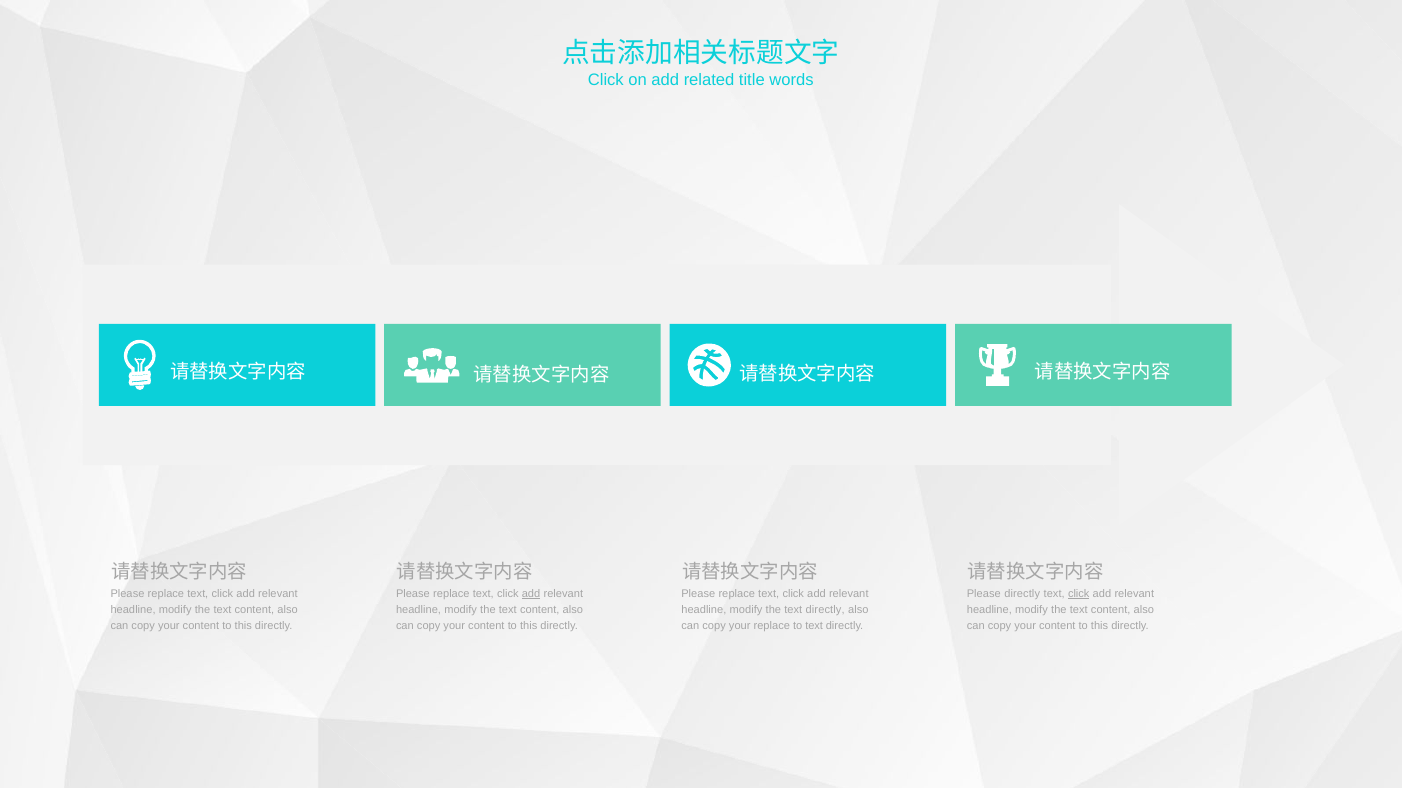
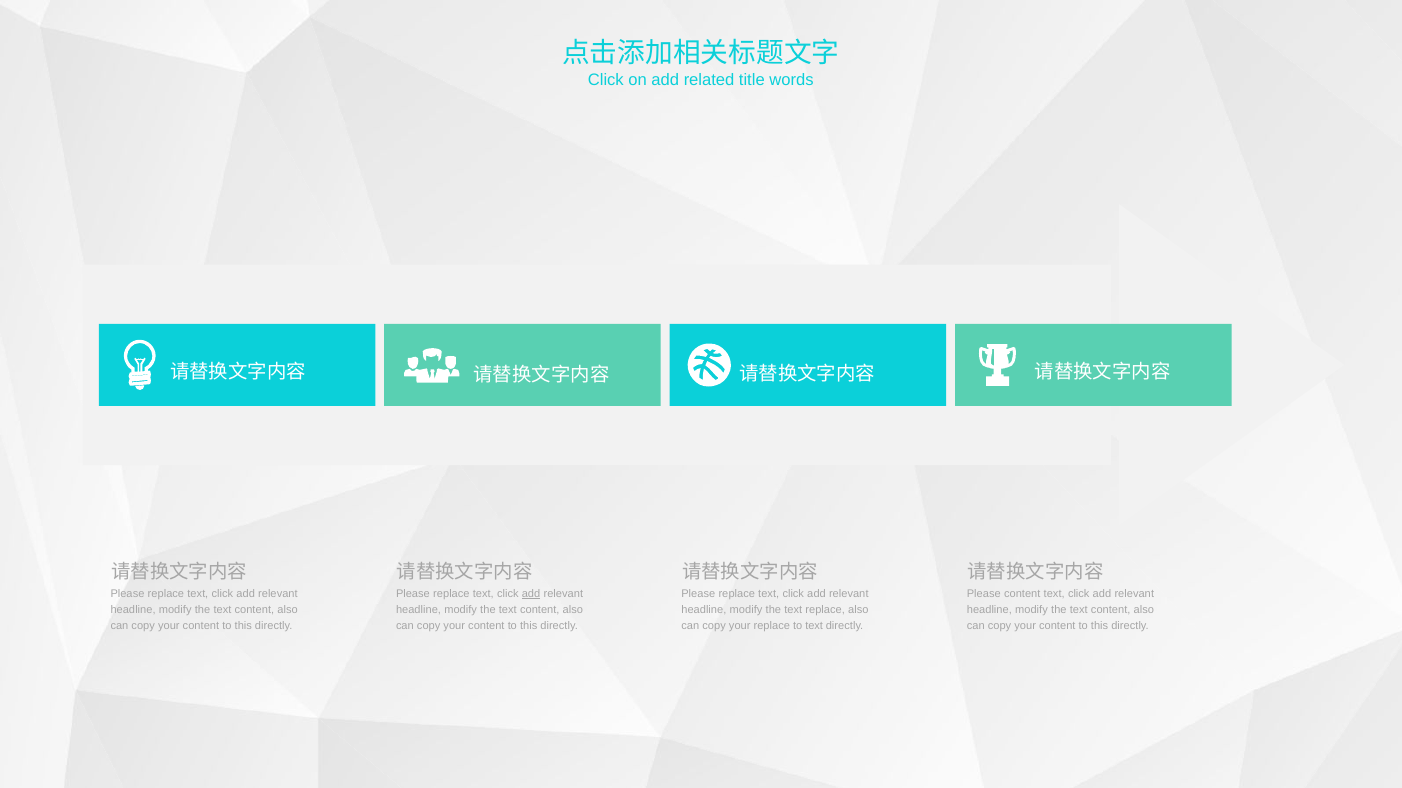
Please directly: directly -> content
click at (1079, 594) underline: present -> none
the text directly: directly -> replace
